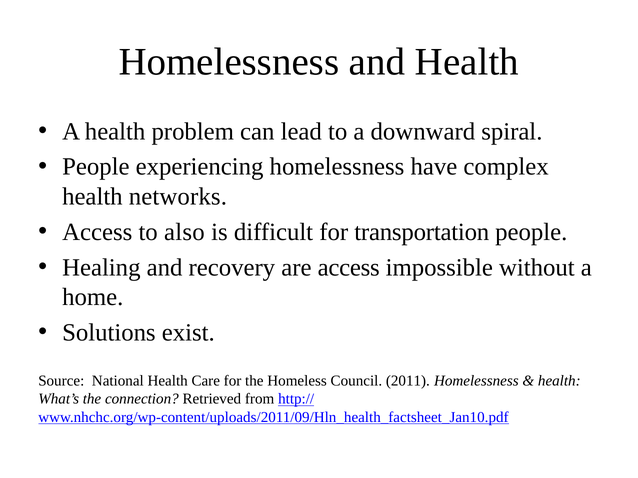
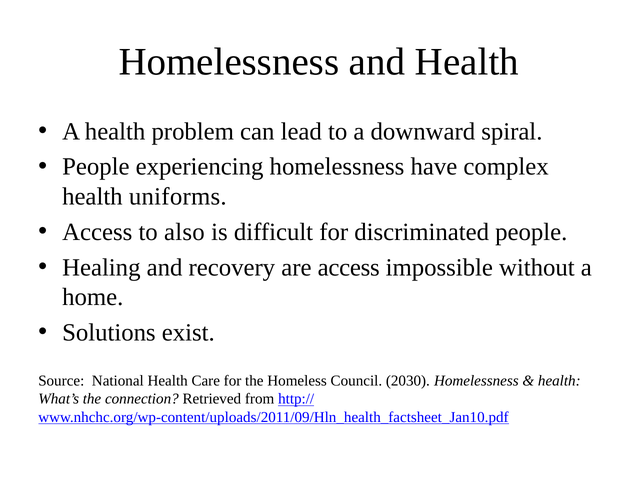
networks: networks -> uniforms
transportation: transportation -> discriminated
2011: 2011 -> 2030
